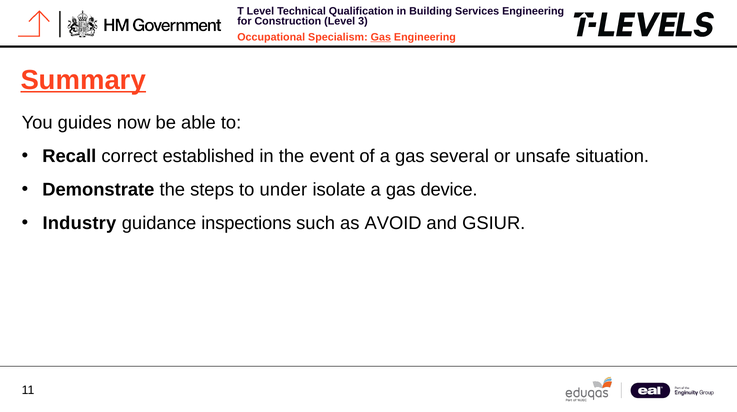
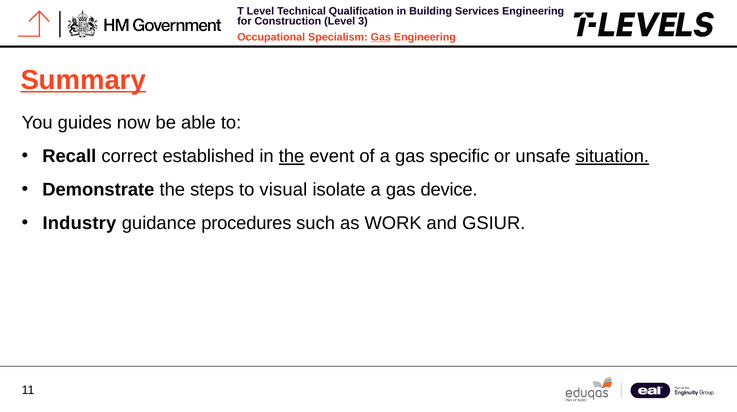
the at (292, 156) underline: none -> present
several: several -> specific
situation underline: none -> present
under: under -> visual
inspections: inspections -> procedures
AVOID: AVOID -> WORK
